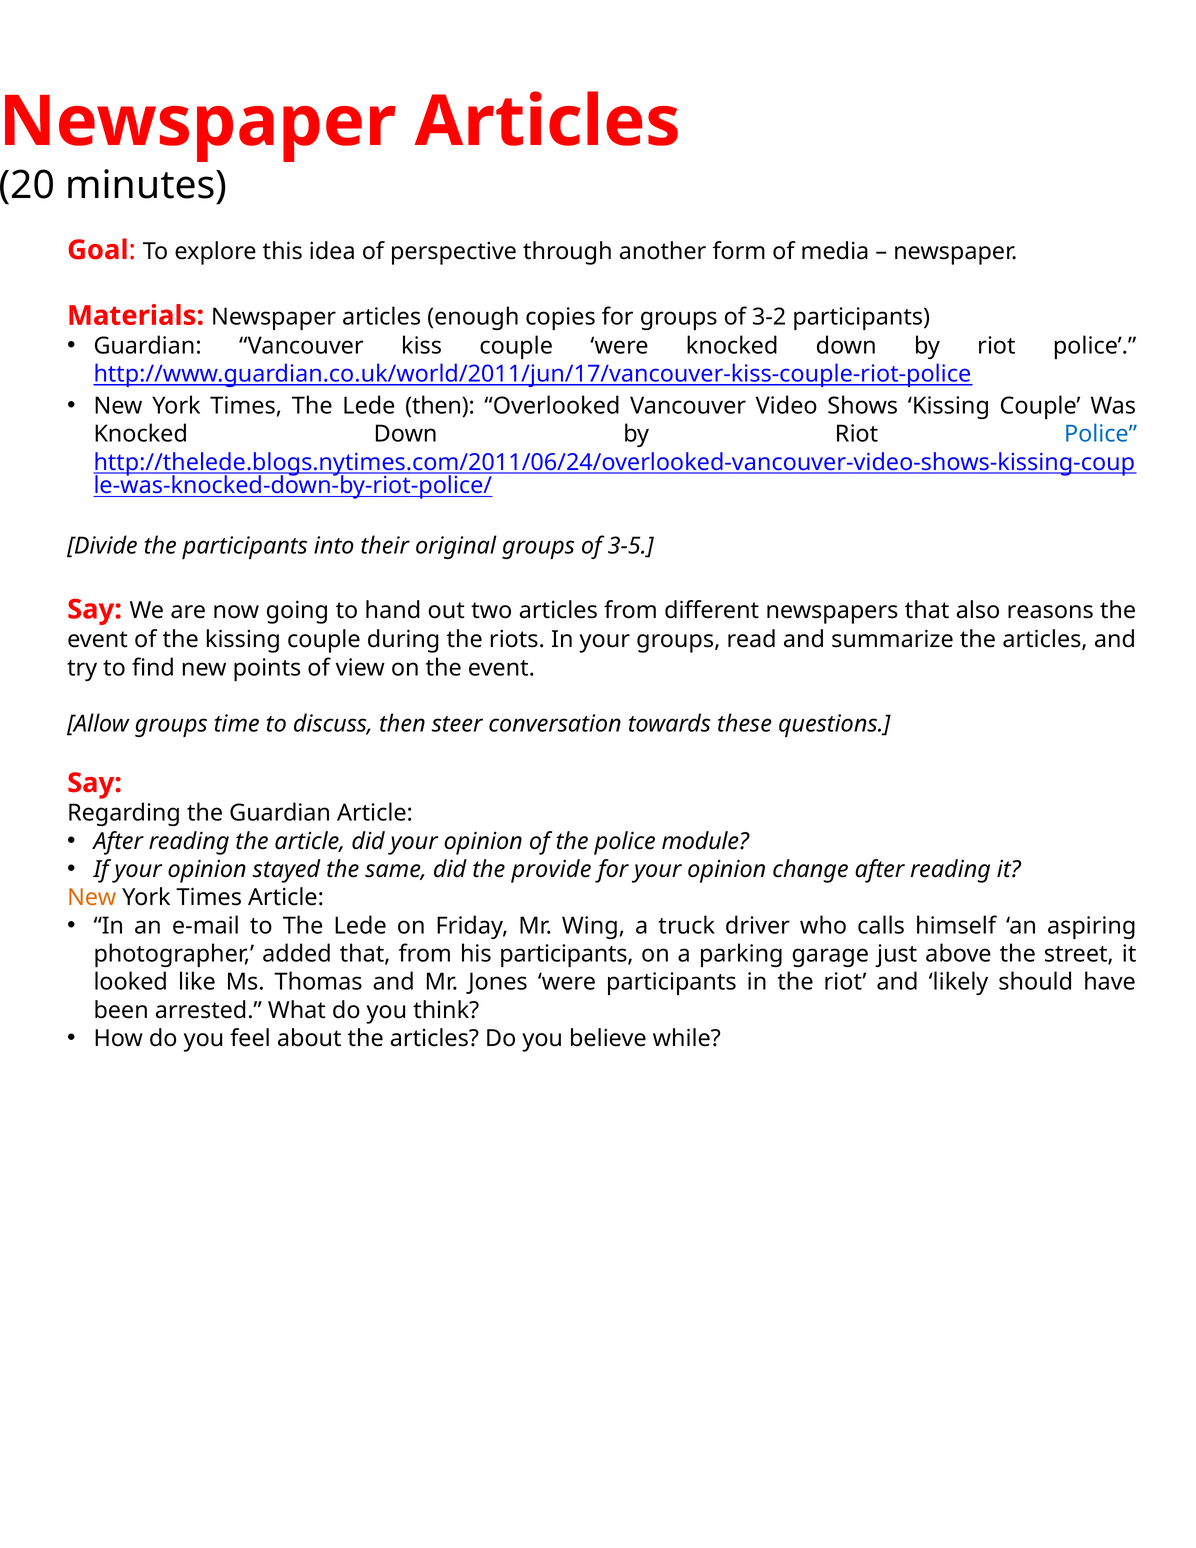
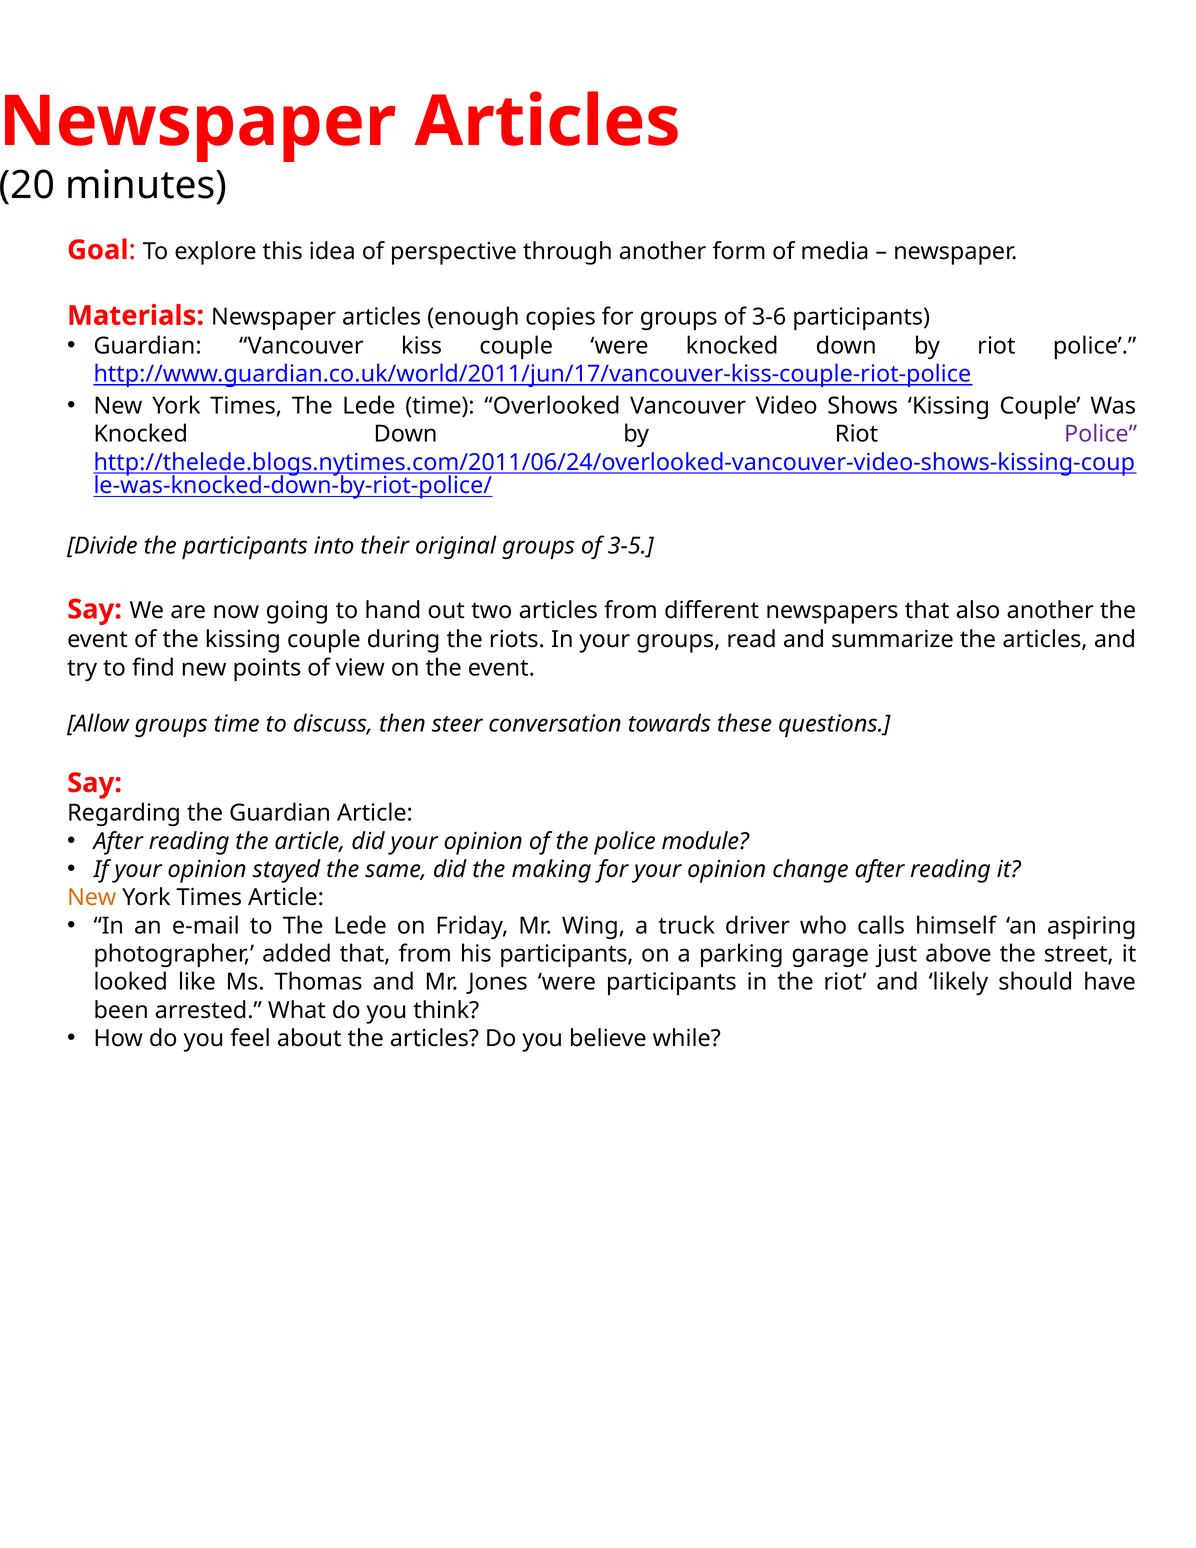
3-2: 3-2 -> 3-6
Lede then: then -> time
Police at (1101, 434) colour: blue -> purple
also reasons: reasons -> another
provide: provide -> making
